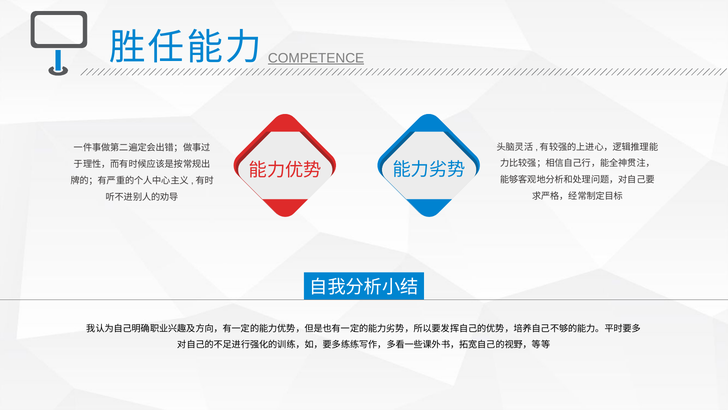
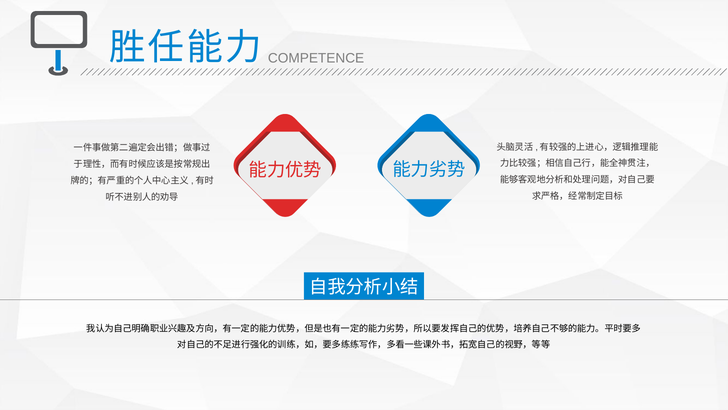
COMPETENCE underline: present -> none
